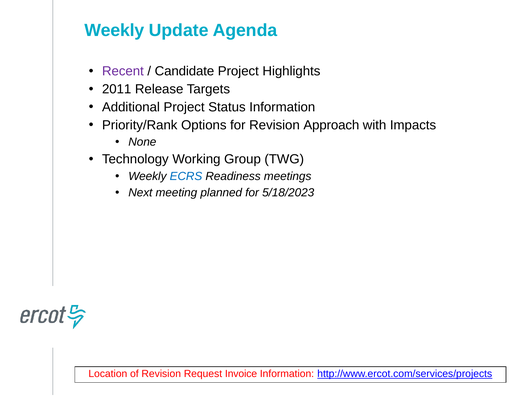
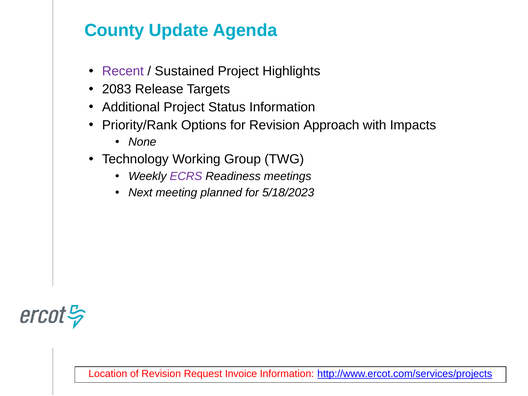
Weekly at (114, 30): Weekly -> County
Candidate: Candidate -> Sustained
2011: 2011 -> 2083
ECRS colour: blue -> purple
